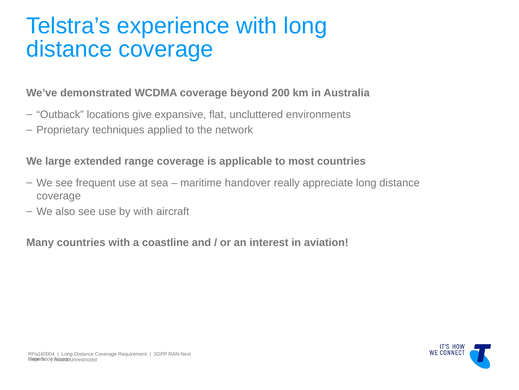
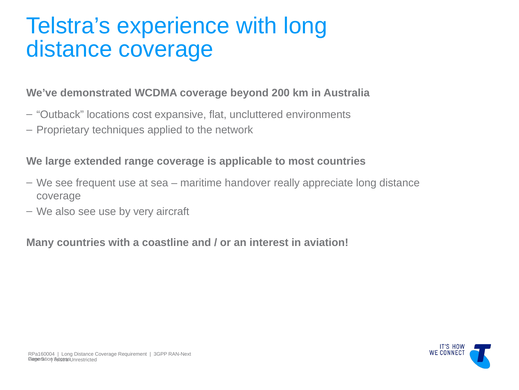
give: give -> cost
by with: with -> very
